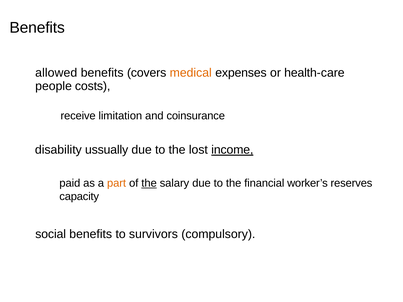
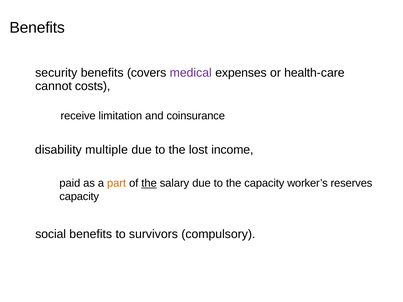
allowed: allowed -> security
medical colour: orange -> purple
people: people -> cannot
ussually: ussually -> multiple
income underline: present -> none
the financial: financial -> capacity
